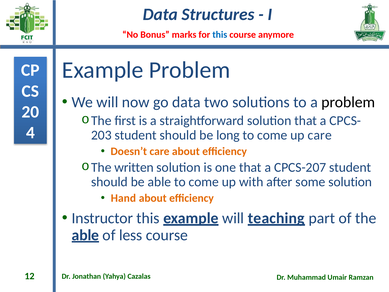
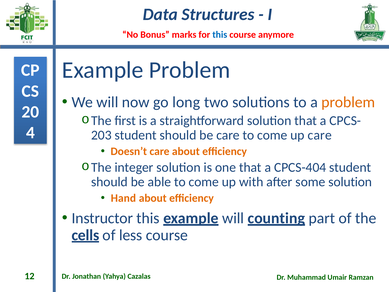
go data: data -> long
problem at (348, 102) colour: black -> orange
be long: long -> care
written: written -> integer
CPCS-207: CPCS-207 -> CPCS-404
teaching: teaching -> counting
able at (85, 235): able -> cells
